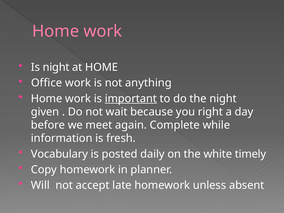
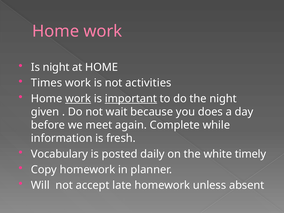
Office: Office -> Times
anything: anything -> activities
work at (78, 99) underline: none -> present
right: right -> does
